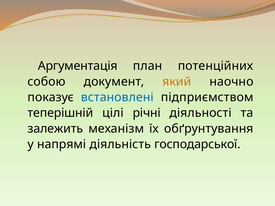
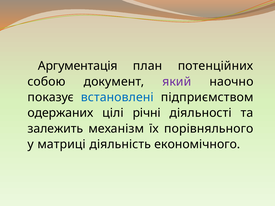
який colour: orange -> purple
теперішній: теперішній -> одержаних
обґрунтування: обґрунтування -> порівняльного
напрямі: напрямі -> матриці
господарської: господарської -> економічного
